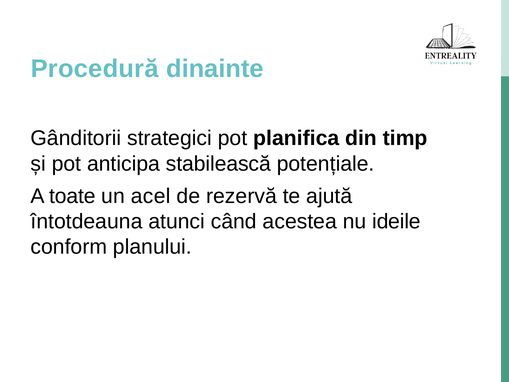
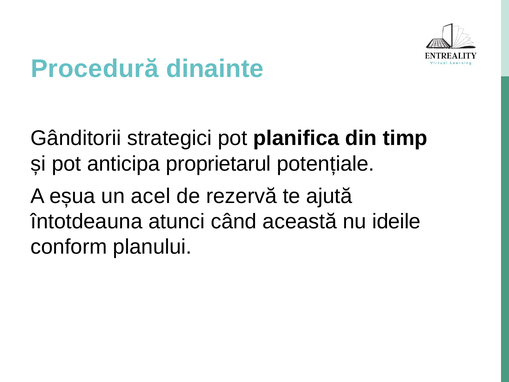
stabilească: stabilească -> proprietarul
toate: toate -> eșua
acestea: acestea -> această
